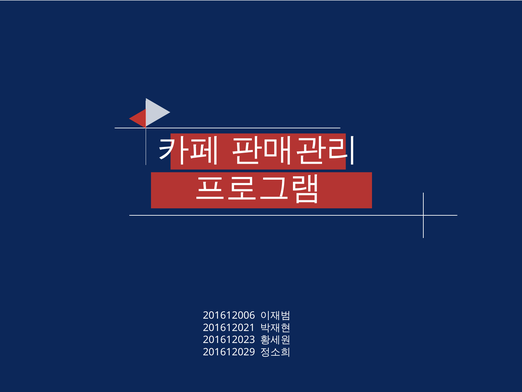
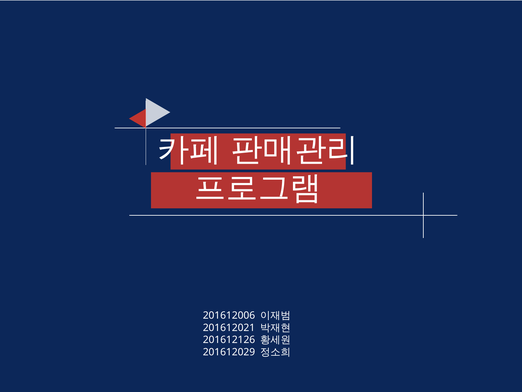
201612023: 201612023 -> 201612126
